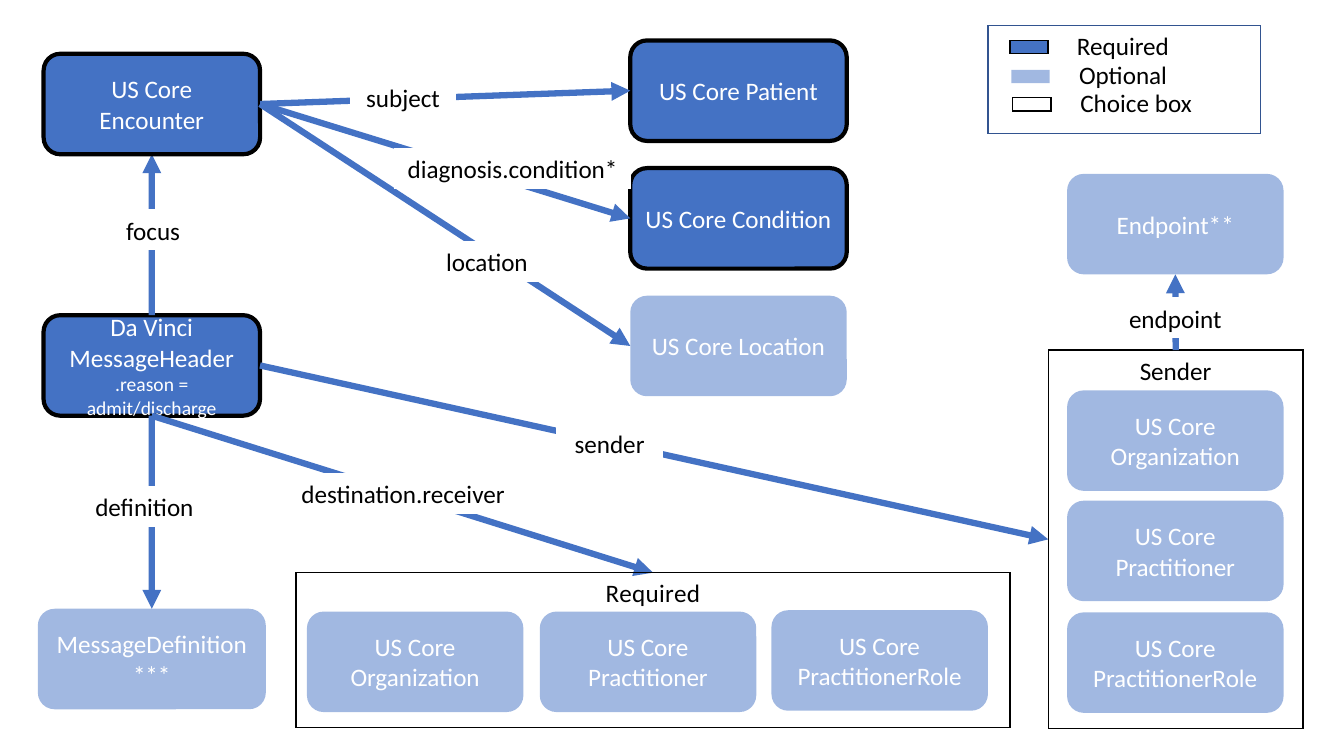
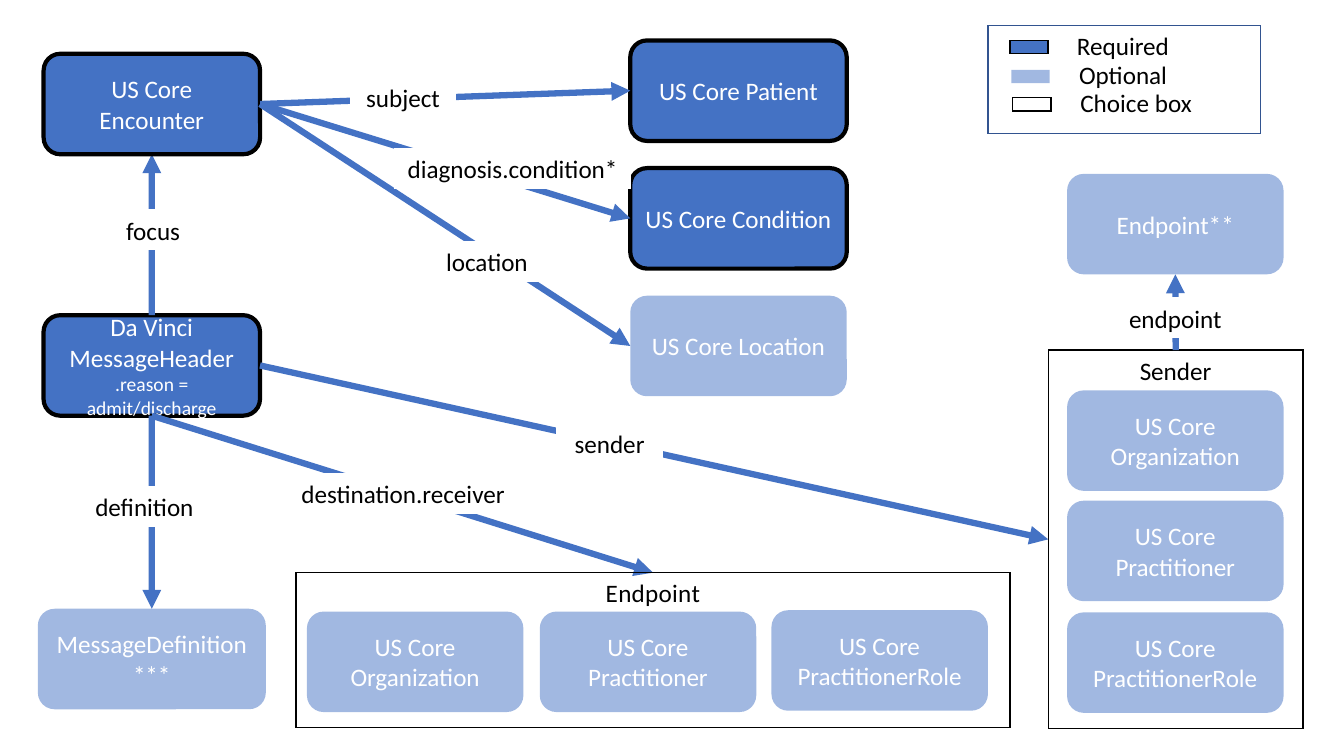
Required at (653, 595): Required -> Endpoint
